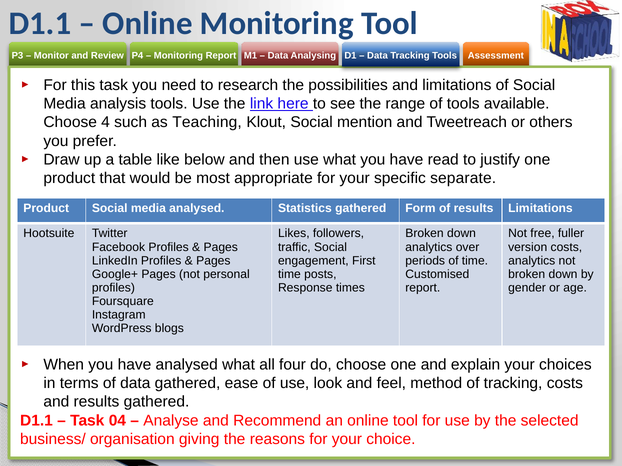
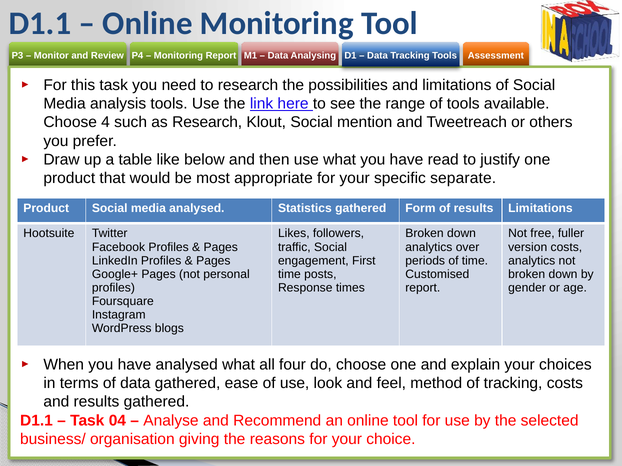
as Teaching: Teaching -> Research
